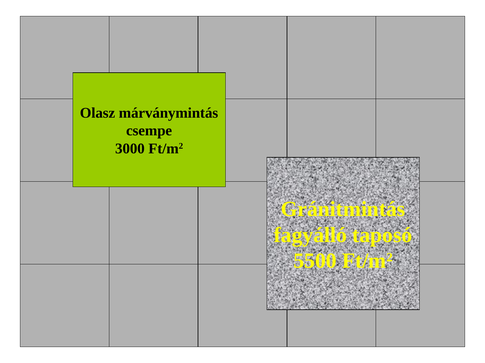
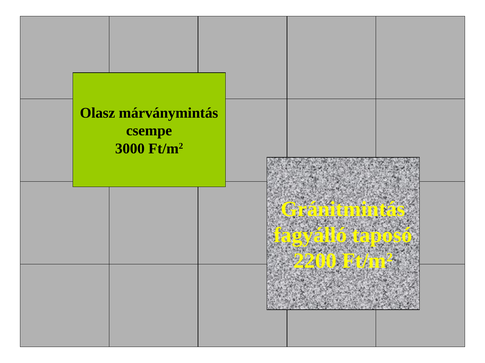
5500: 5500 -> 2200
